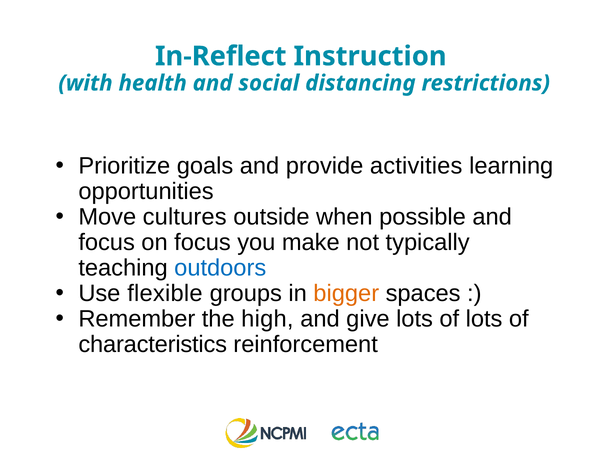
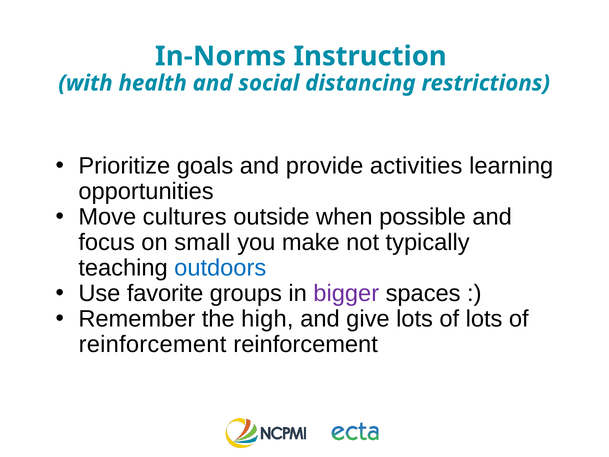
In-Reflect: In-Reflect -> In-Norms
on focus: focus -> small
flexible: flexible -> favorite
bigger colour: orange -> purple
characteristics at (153, 344): characteristics -> reinforcement
